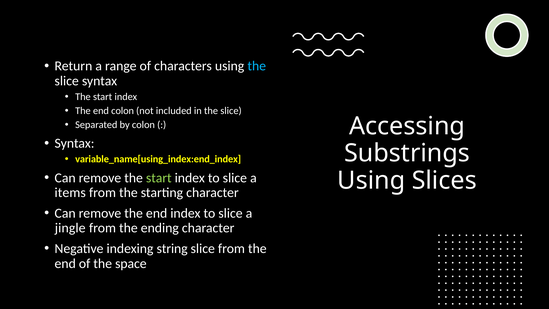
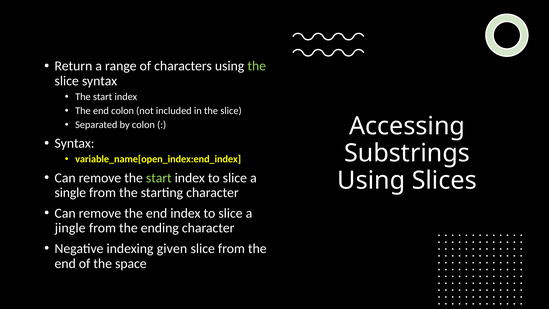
the at (257, 66) colour: light blue -> light green
variable_name[using_index:end_index: variable_name[using_index:end_index -> variable_name[open_index:end_index
items: items -> single
string: string -> given
